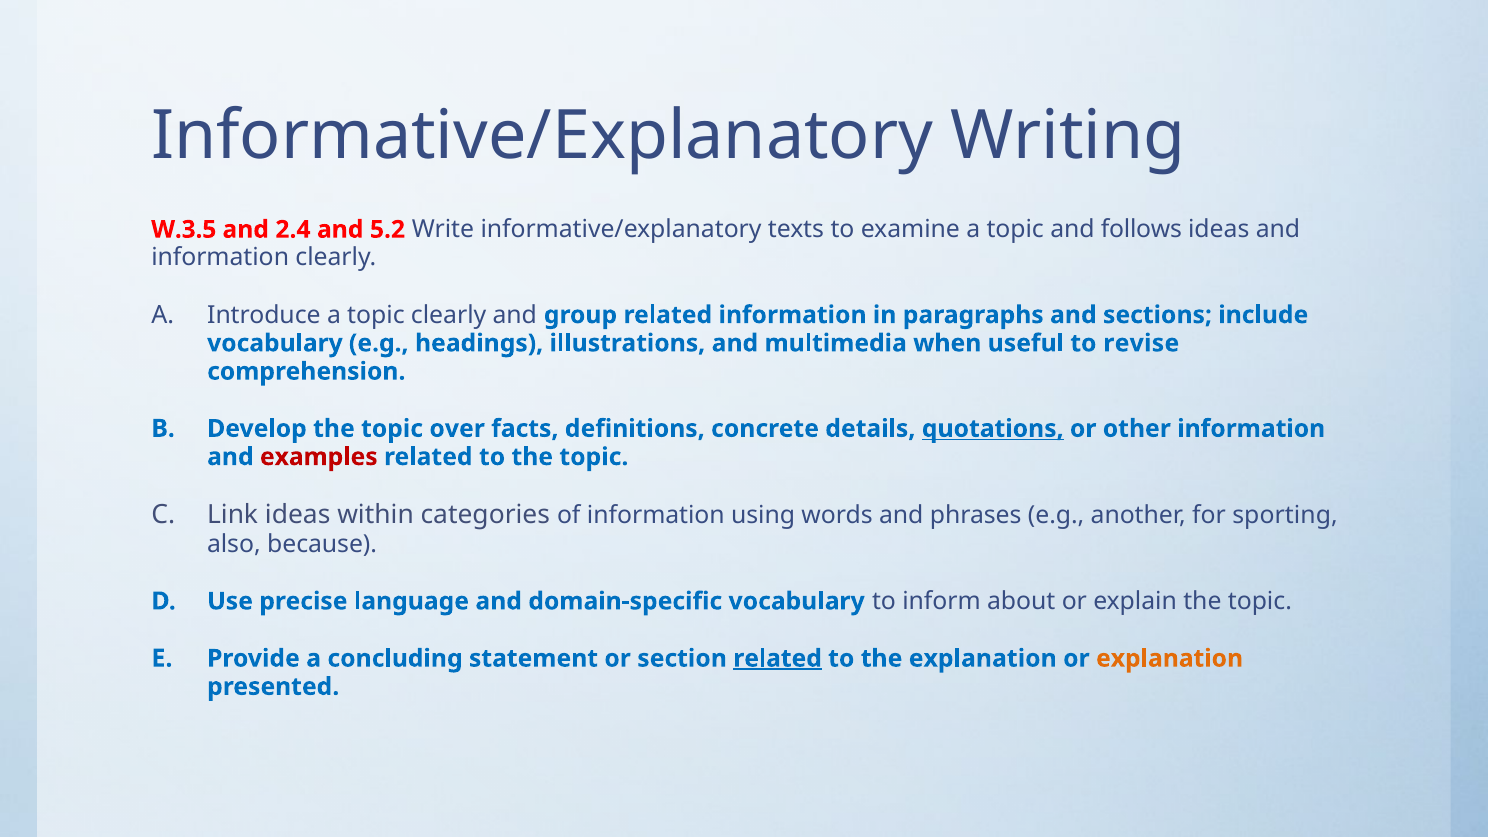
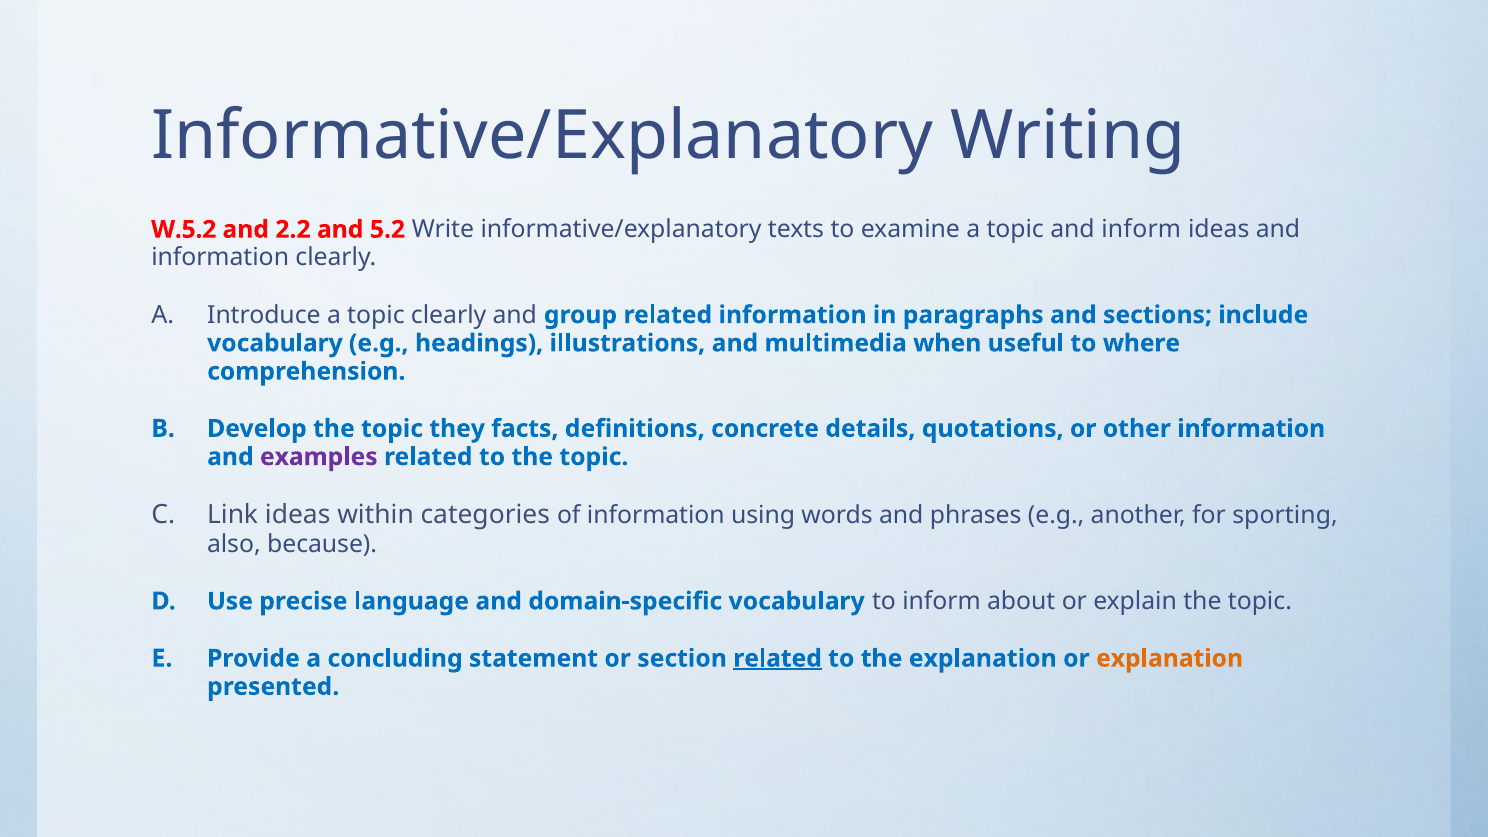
W.3.5: W.3.5 -> W.5.2
2.4: 2.4 -> 2.2
and follows: follows -> inform
revise: revise -> where
over: over -> they
quotations underline: present -> none
examples colour: red -> purple
